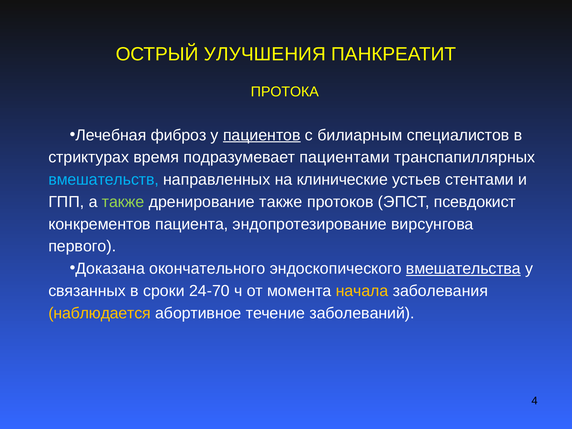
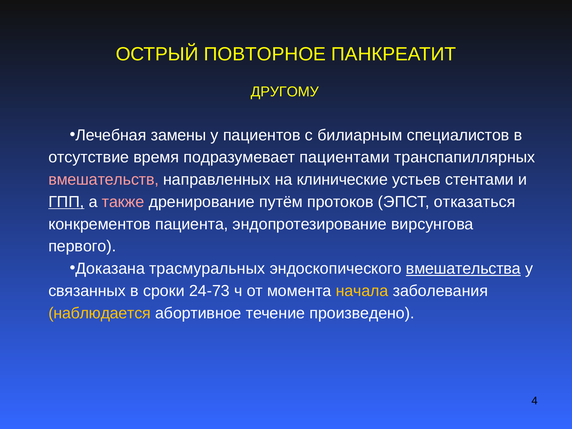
УЛУЧШЕНИЯ: УЛУЧШЕНИЯ -> ПОВТОРНОЕ
ПРОТОКА: ПРОТОКА -> ДРУГОМУ
фиброз: фиброз -> замены
пациентов underline: present -> none
стриктурах: стриктурах -> отсутствие
вмешательств colour: light blue -> pink
ГПП underline: none -> present
также at (123, 202) colour: light green -> pink
дренирование также: также -> путём
псевдокист: псевдокист -> отказаться
окончательного: окончательного -> трасмуральных
24-70: 24-70 -> 24-73
заболеваний: заболеваний -> произведено
